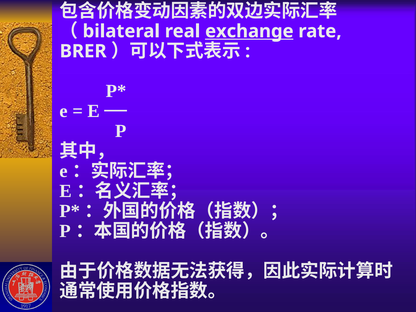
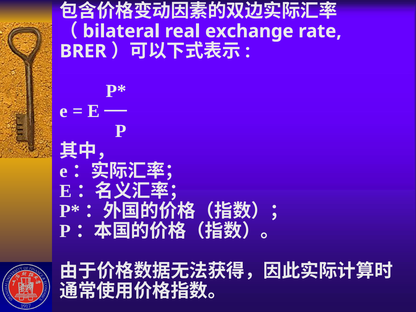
exchange underline: present -> none
